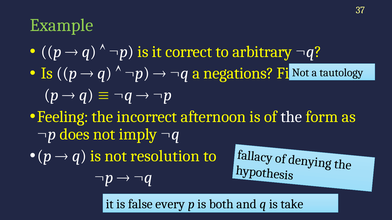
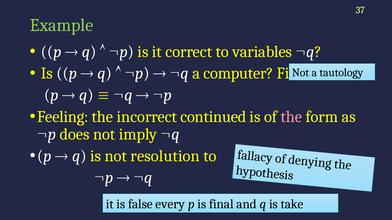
arbitrary: arbitrary -> variables
negations: negations -> computer
afternoon: afternoon -> continued
the at (291, 117) colour: white -> pink
both: both -> final
